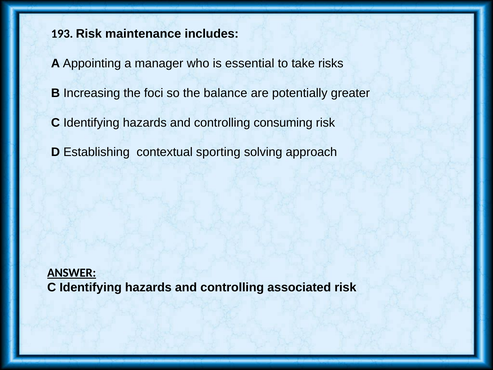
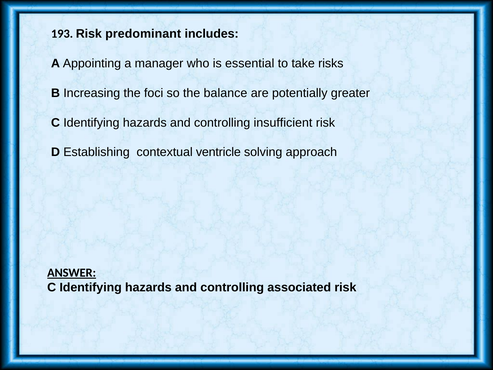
maintenance: maintenance -> predominant
consuming: consuming -> insufficient
sporting: sporting -> ventricle
